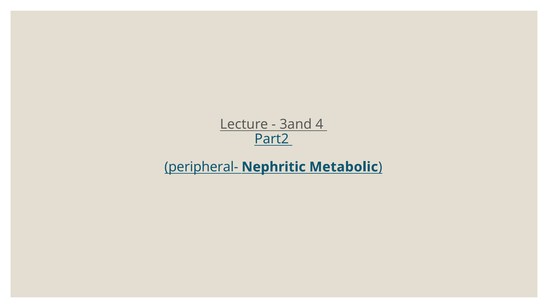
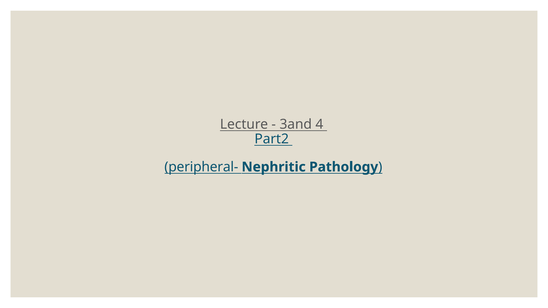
Metabolic: Metabolic -> Pathology
